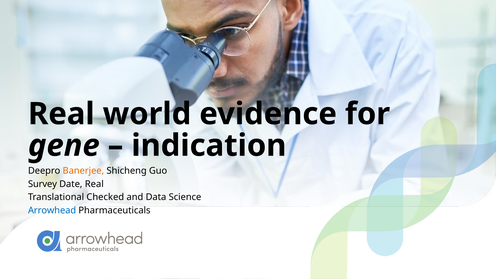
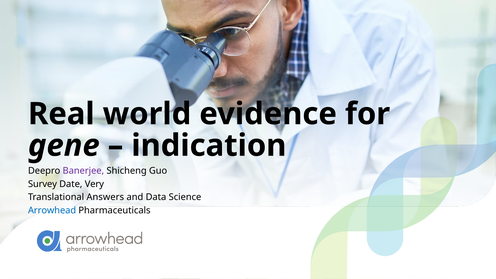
Banerjee colour: orange -> purple
Date Real: Real -> Very
Checked: Checked -> Answers
